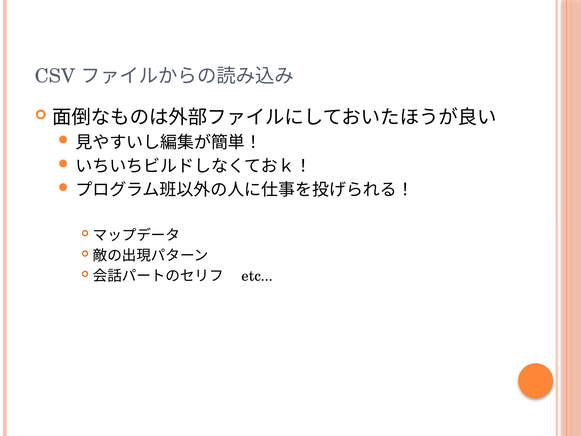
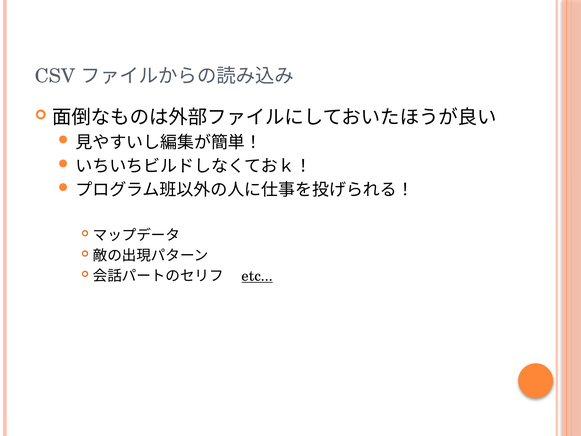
etc underline: none -> present
